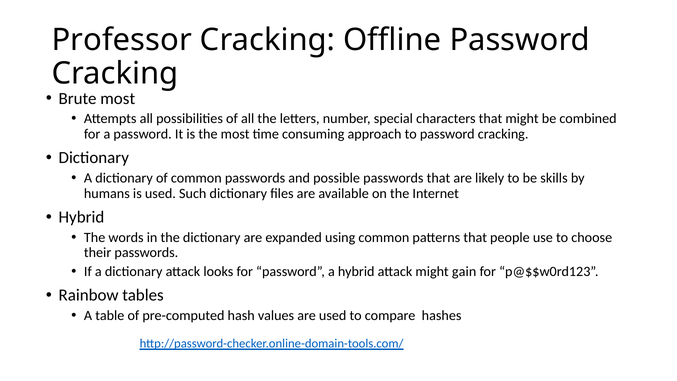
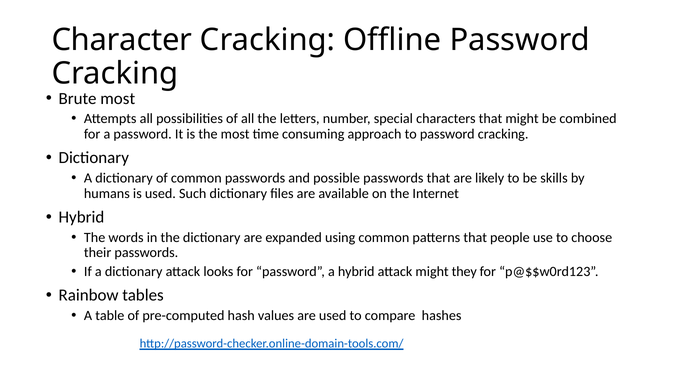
Professor: Professor -> Character
gain: gain -> they
